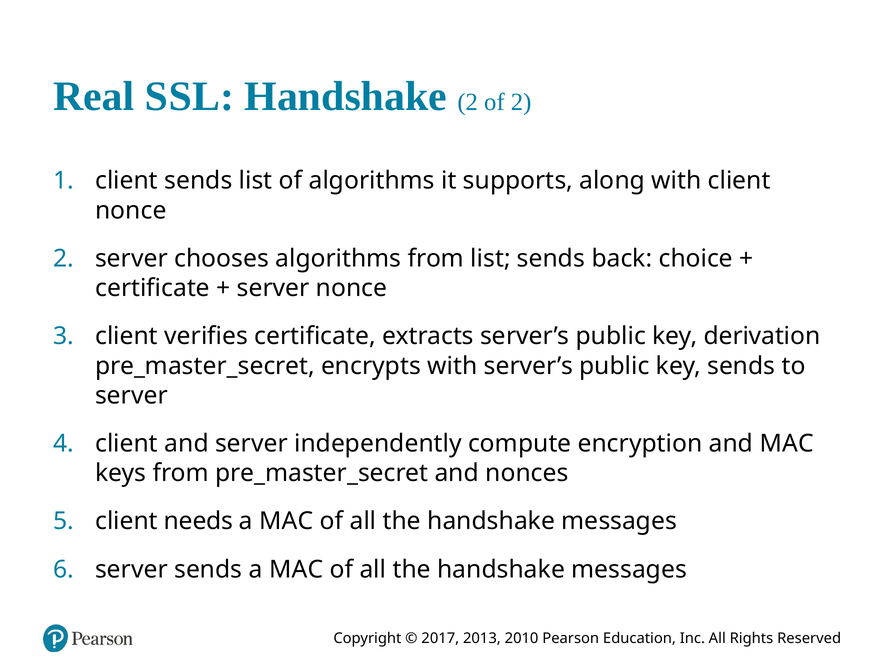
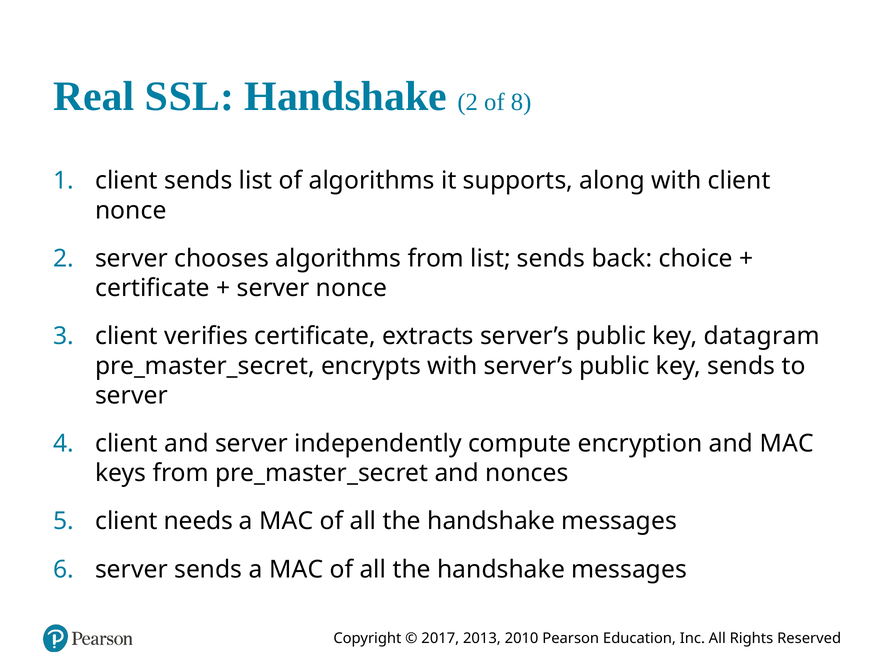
of 2: 2 -> 8
derivation: derivation -> datagram
